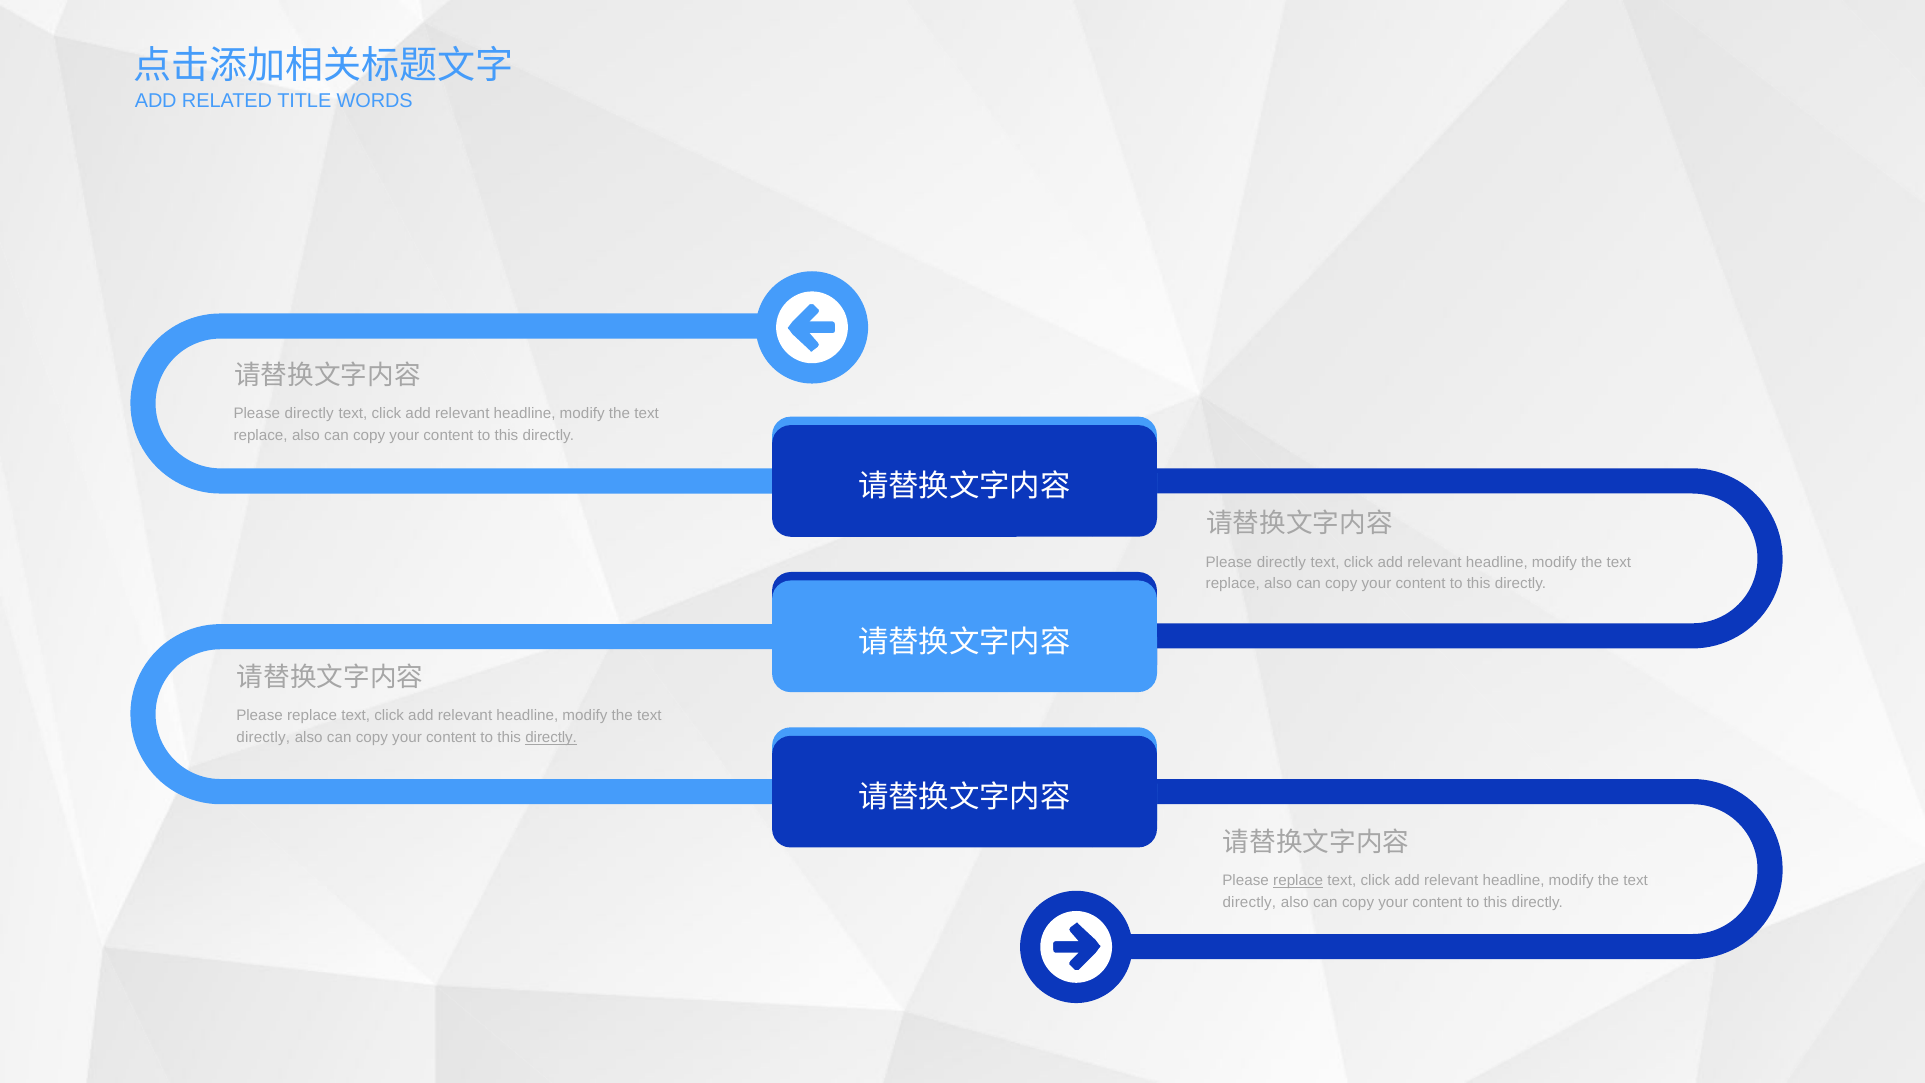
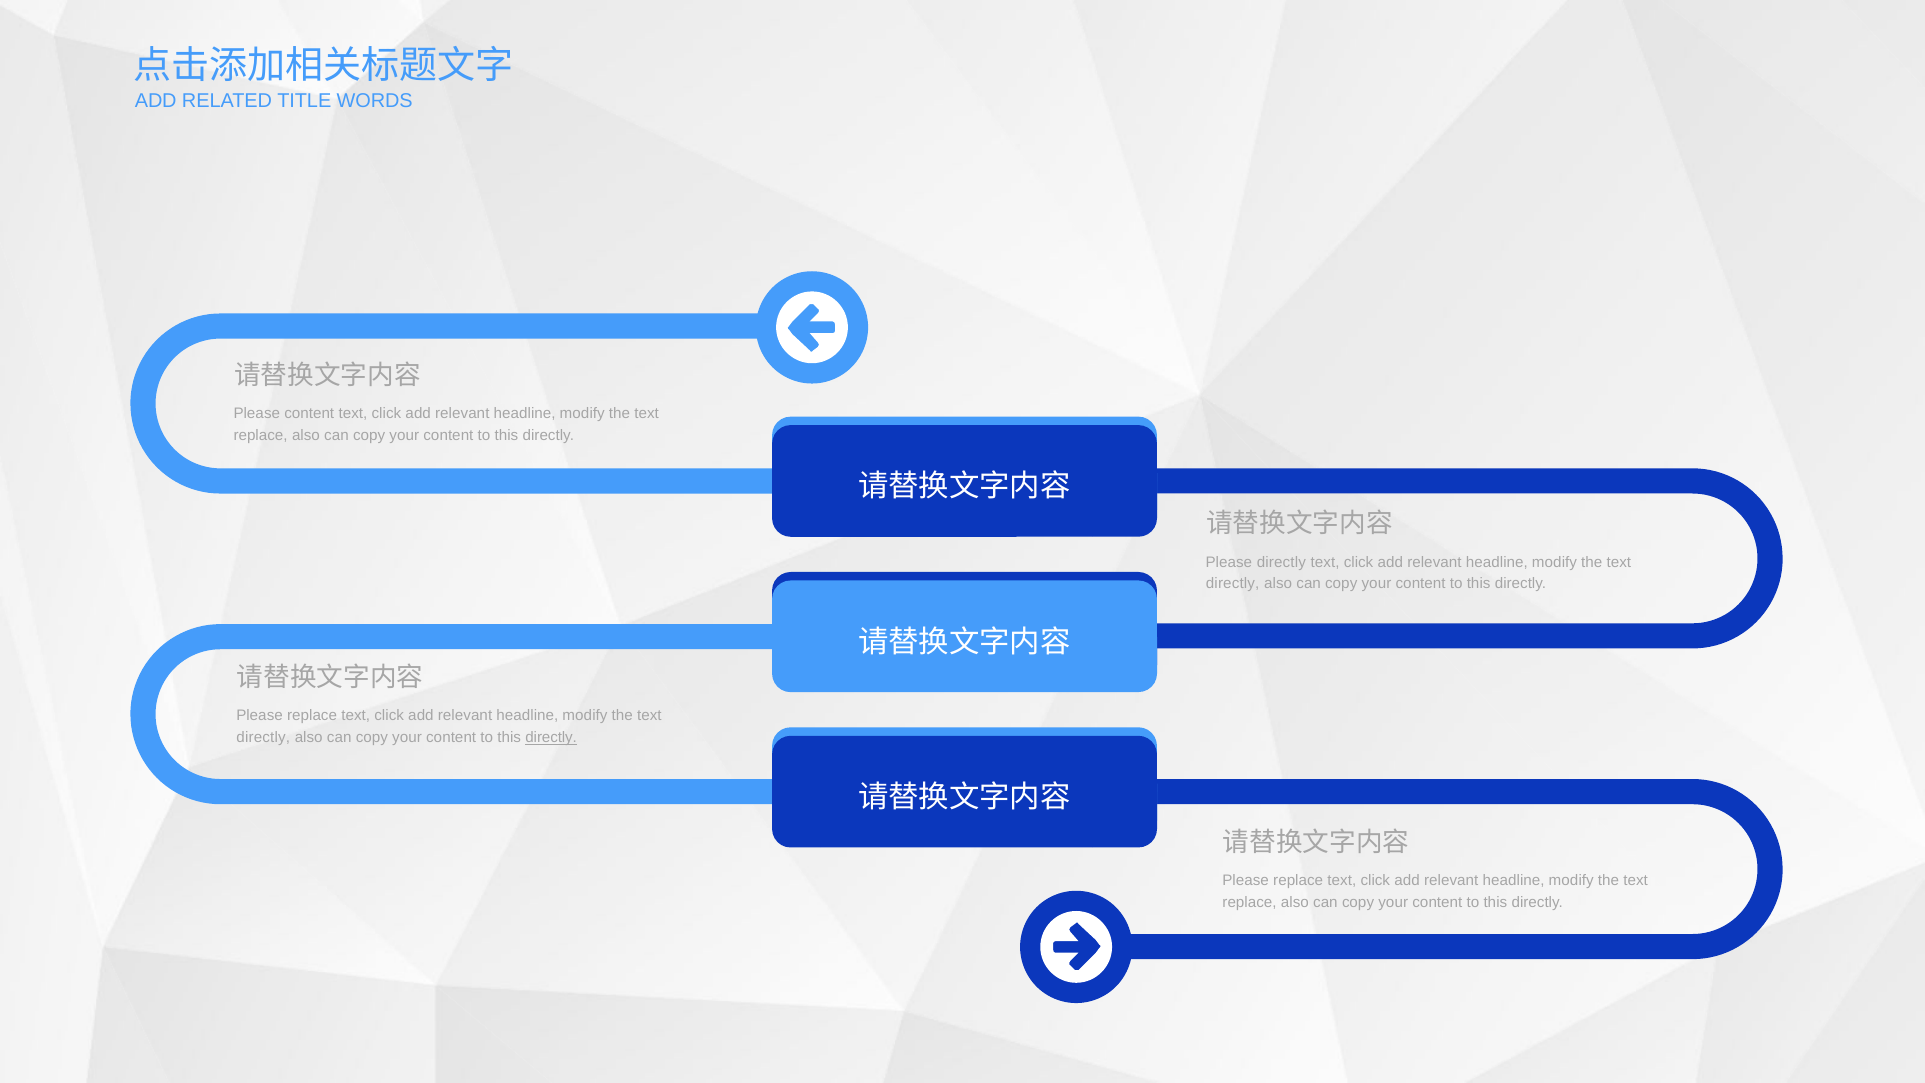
directly at (309, 414): directly -> content
replace at (1233, 584): replace -> directly
replace at (1298, 880) underline: present -> none
directly at (1249, 902): directly -> replace
